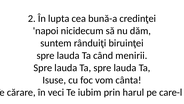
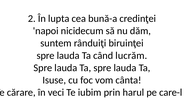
menirii: menirii -> lucrăm
